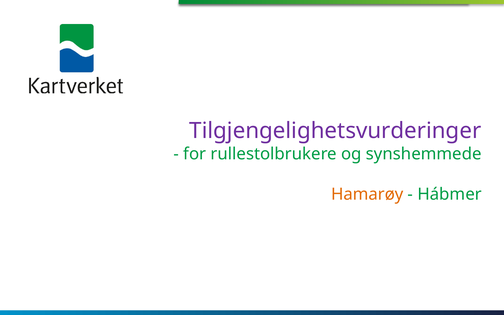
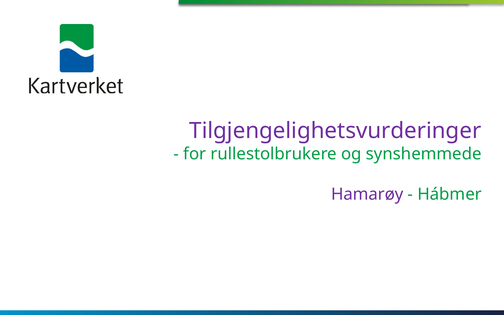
Hamarøy colour: orange -> purple
